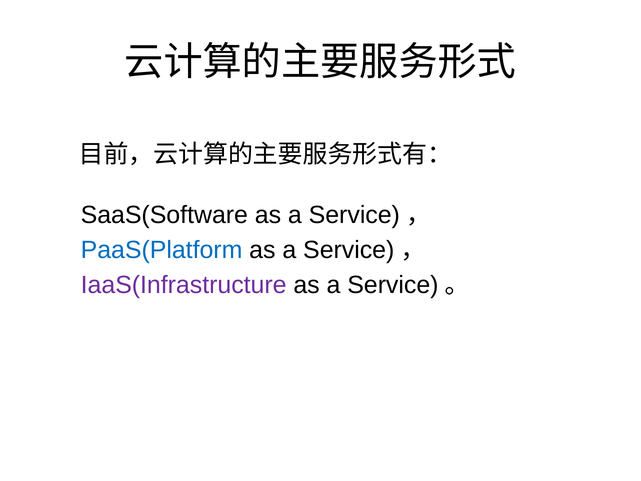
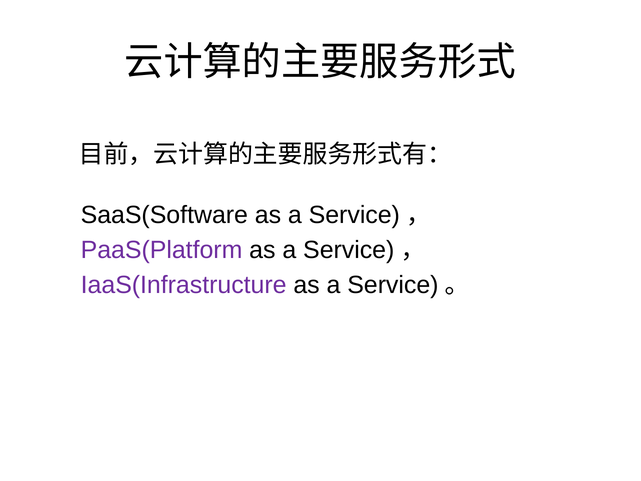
PaaS(Platform colour: blue -> purple
